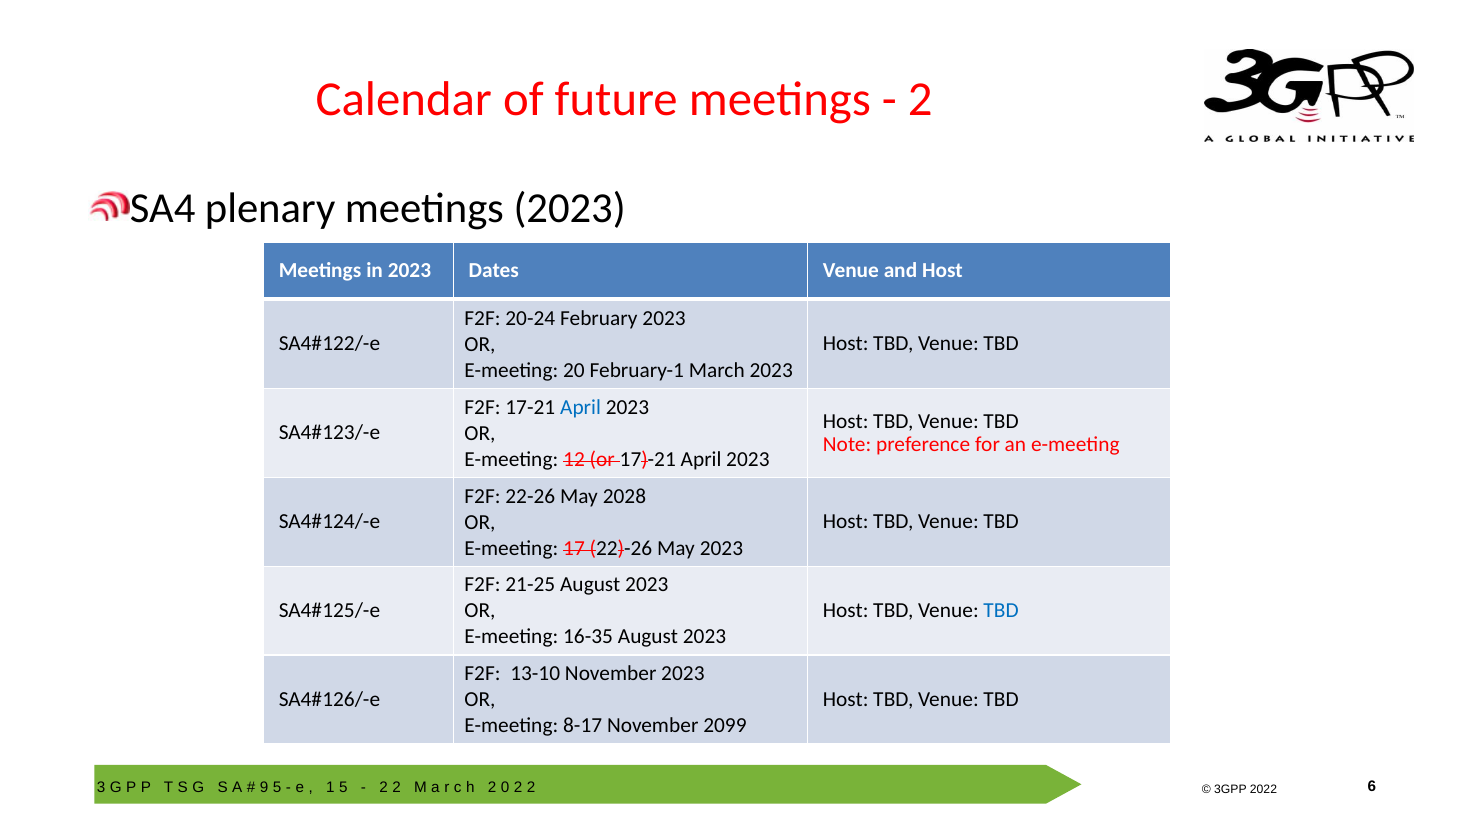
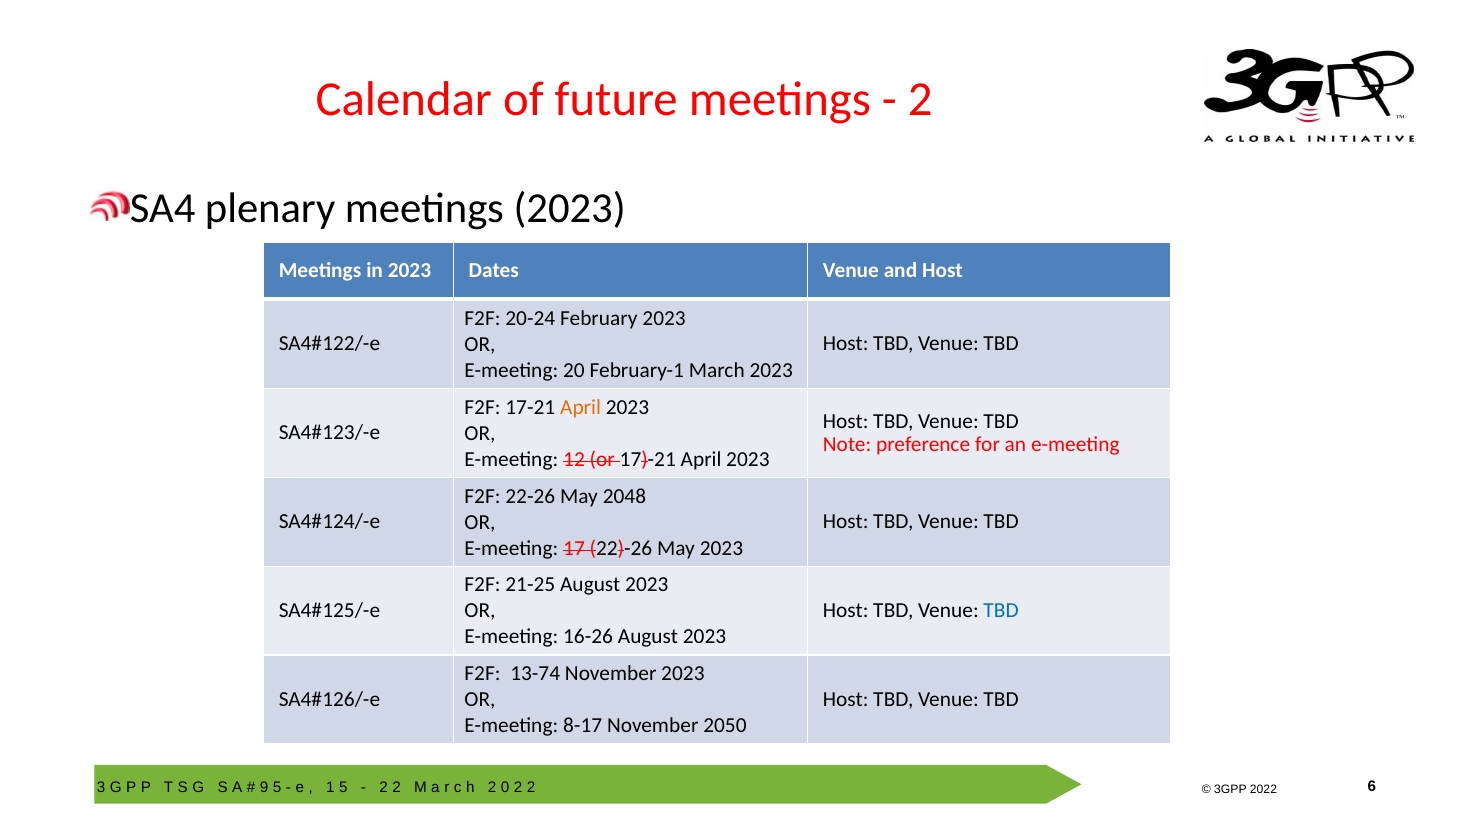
April at (581, 407) colour: blue -> orange
2028: 2028 -> 2048
16-35: 16-35 -> 16-26
13-10: 13-10 -> 13-74
2099: 2099 -> 2050
